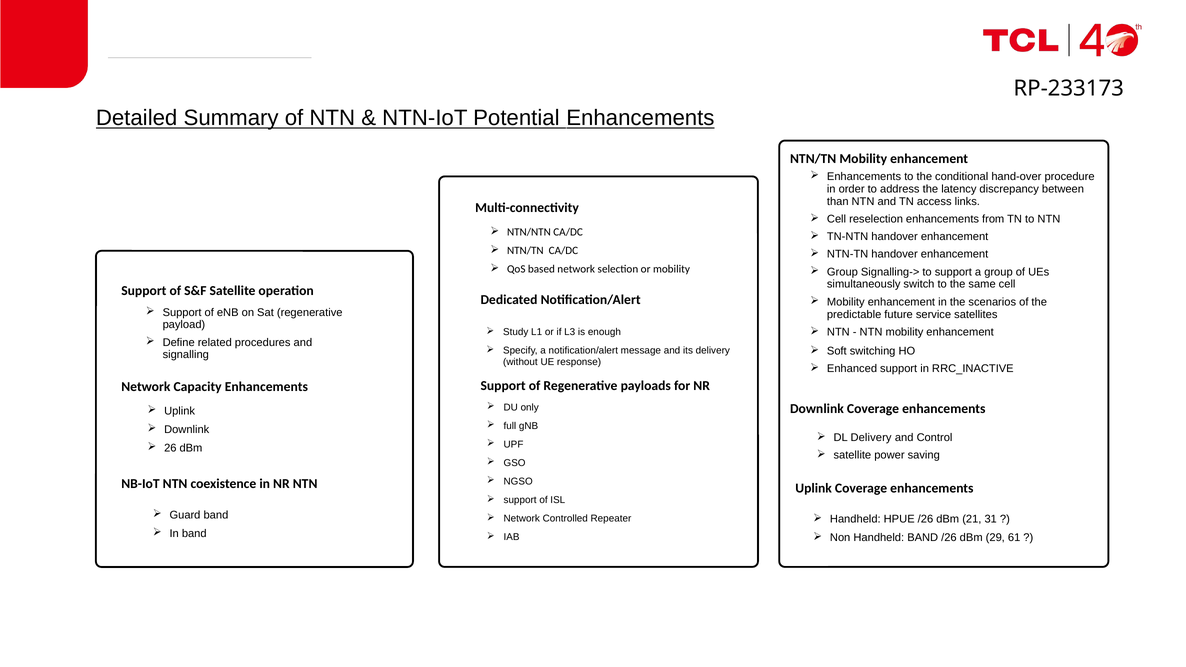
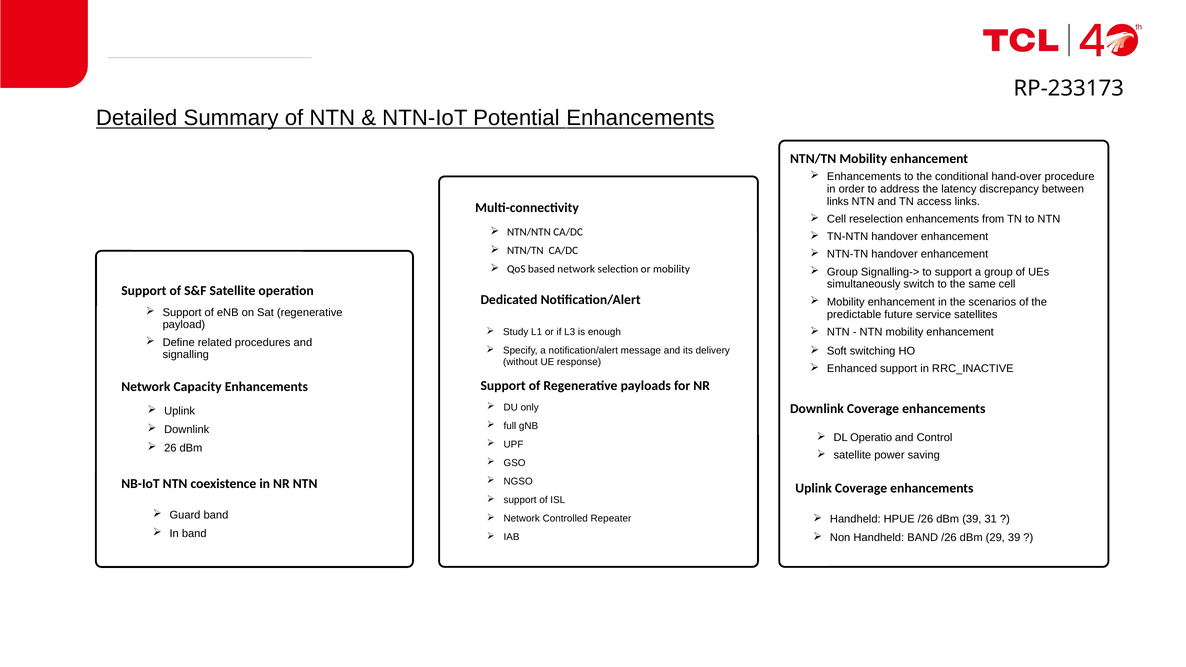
than at (838, 201): than -> links
DL Delivery: Delivery -> Operatio
dBm 21: 21 -> 39
29 61: 61 -> 39
